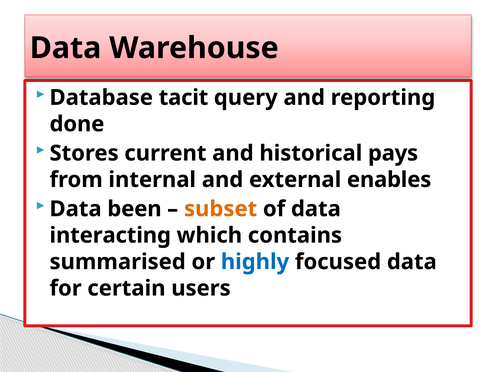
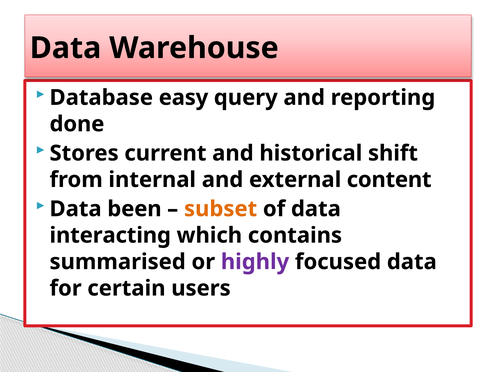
tacit: tacit -> easy
pays: pays -> shift
enables: enables -> content
highly colour: blue -> purple
